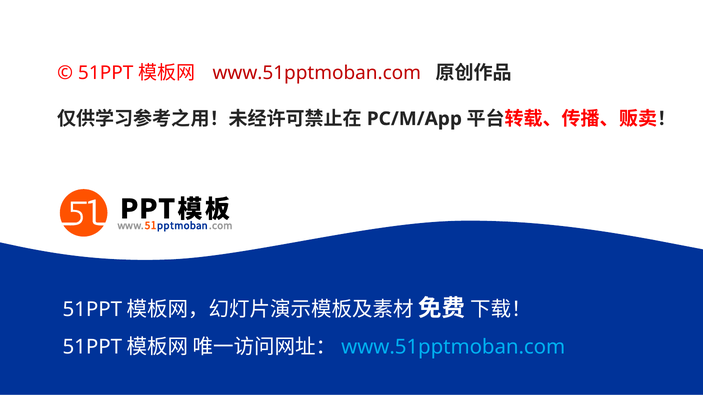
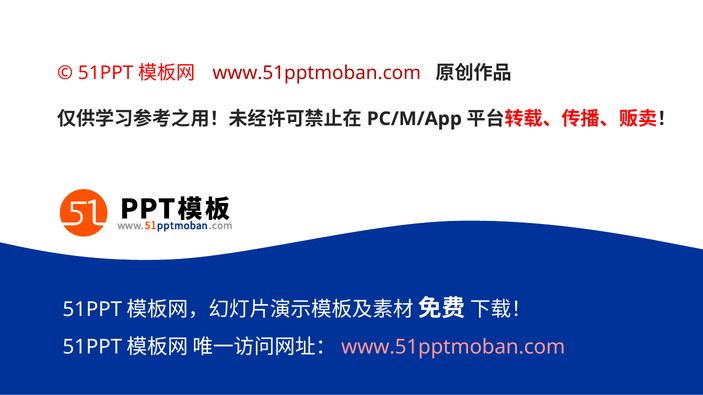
www.51pptmoban.com at (453, 348) colour: light blue -> pink
